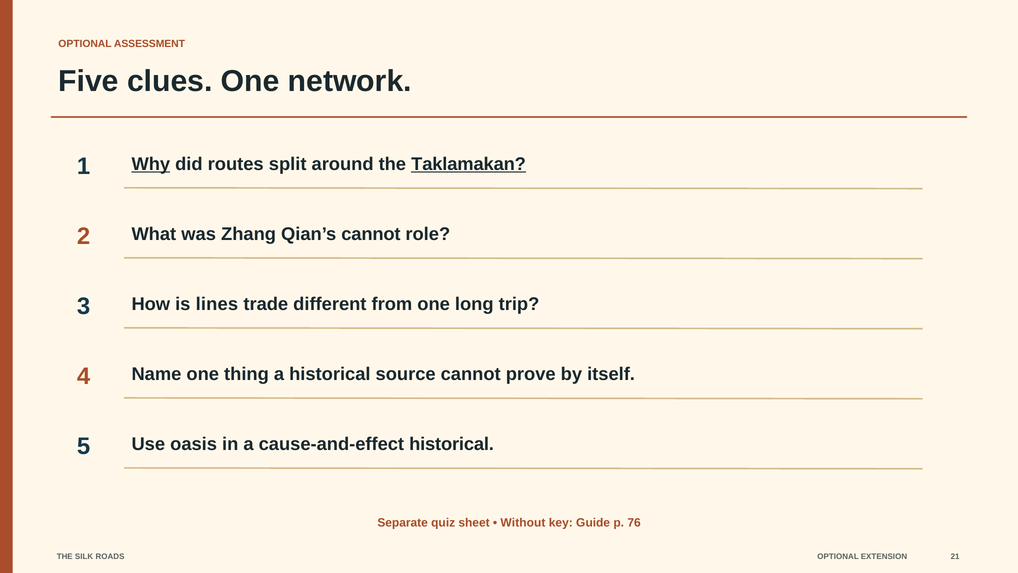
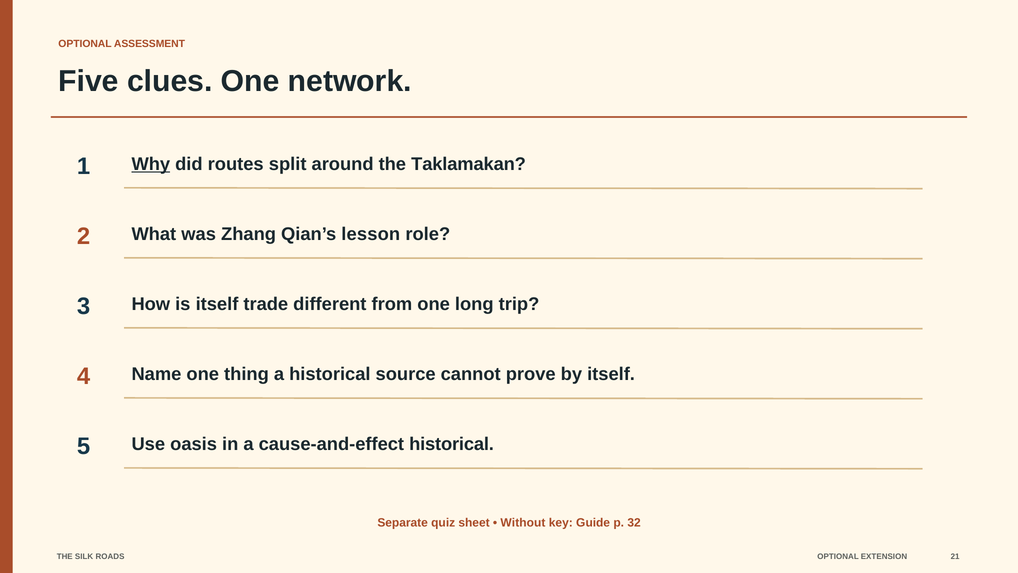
Taklamakan underline: present -> none
Qian’s cannot: cannot -> lesson
is lines: lines -> itself
76: 76 -> 32
